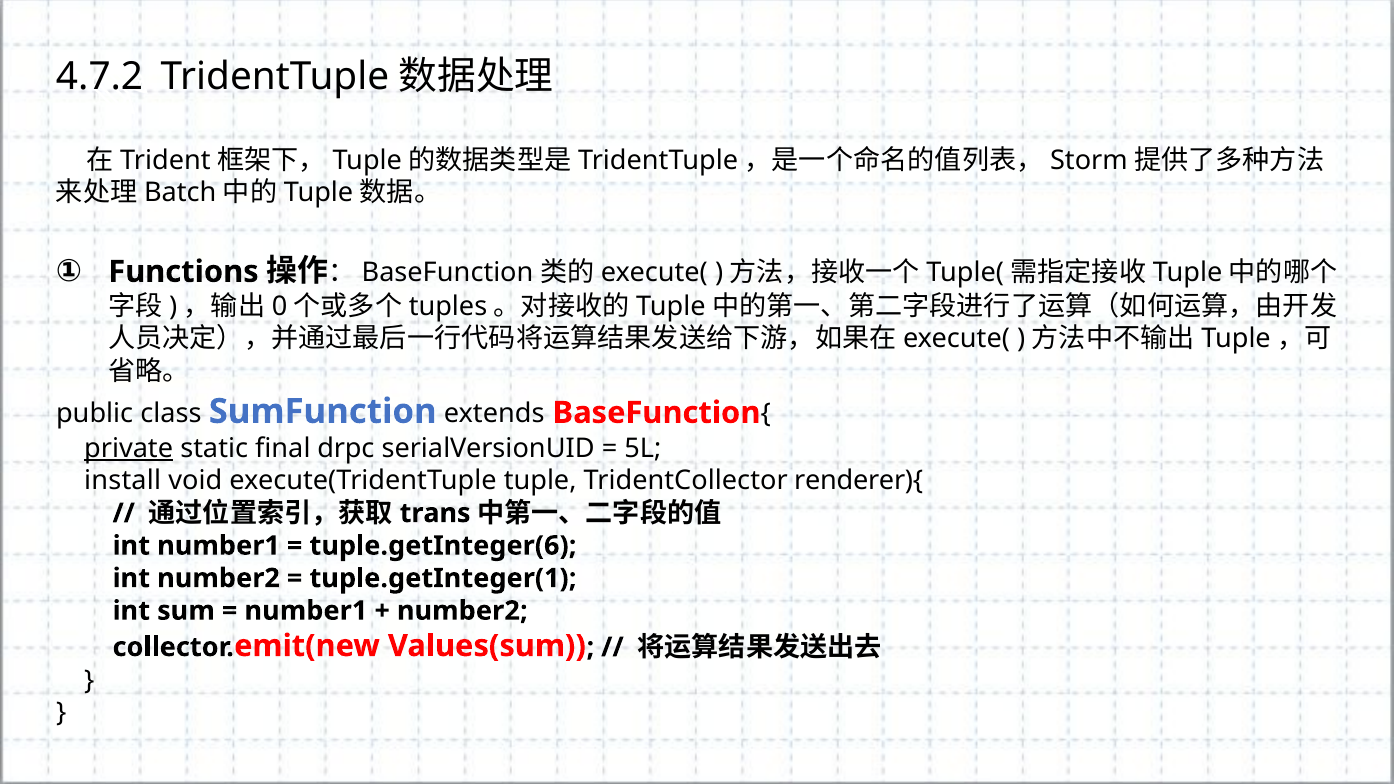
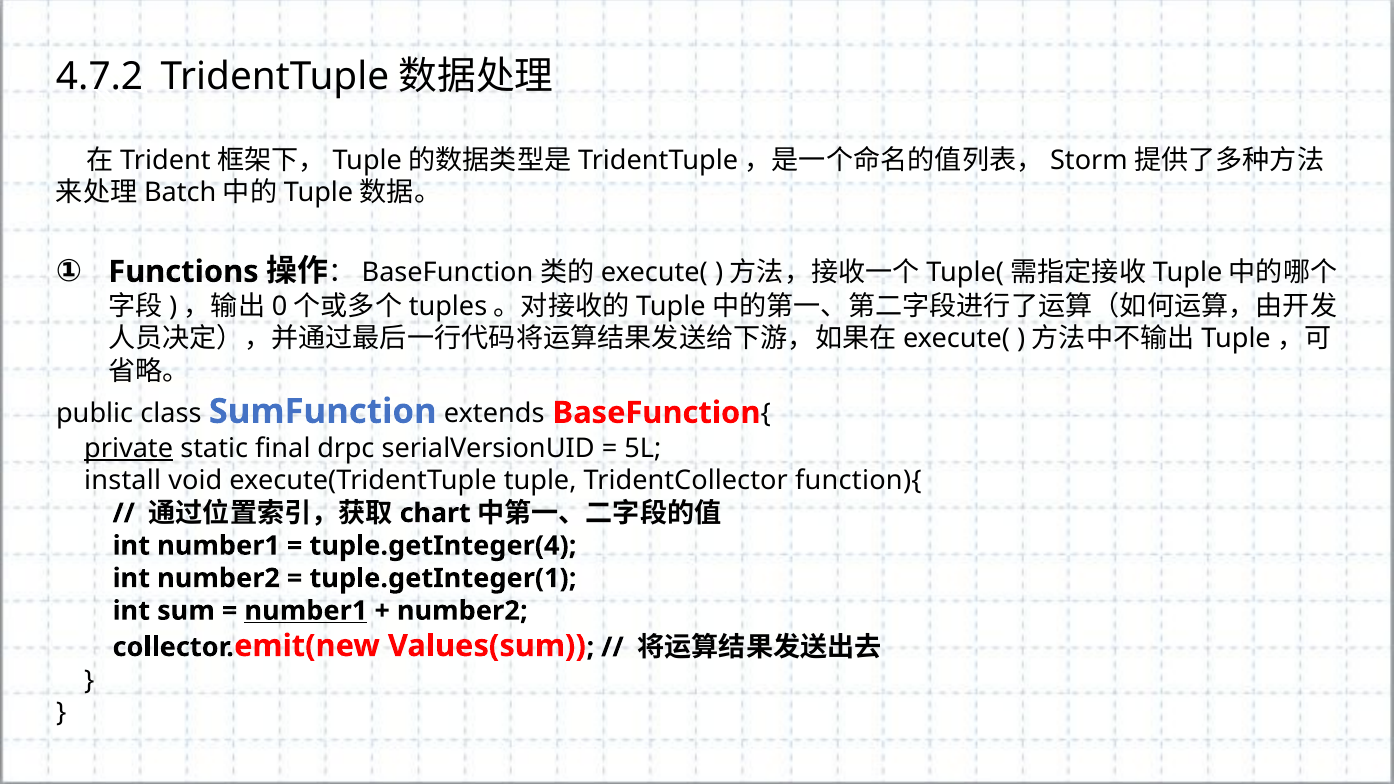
renderer){: renderer){ -> function){
trans: trans -> chart
tuple.getInteger(6: tuple.getInteger(6 -> tuple.getInteger(4
number1 at (306, 611) underline: none -> present
